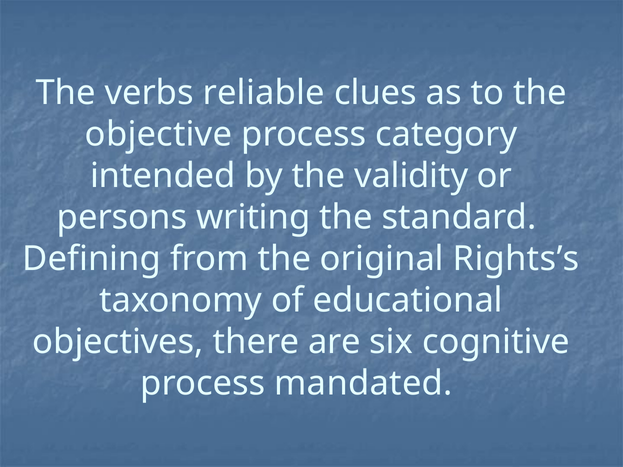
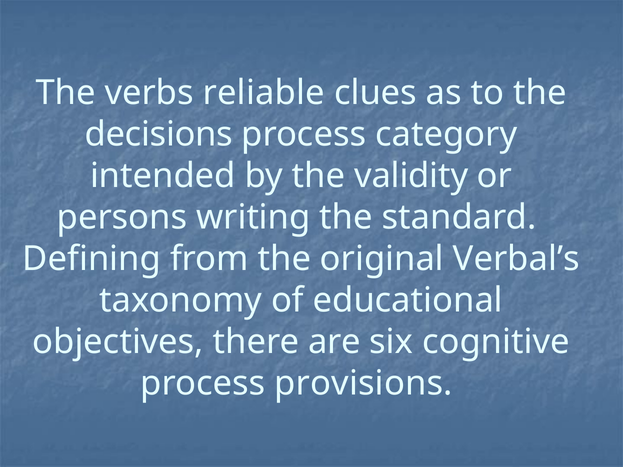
objective: objective -> decisions
Rights’s: Rights’s -> Verbal’s
mandated: mandated -> provisions
